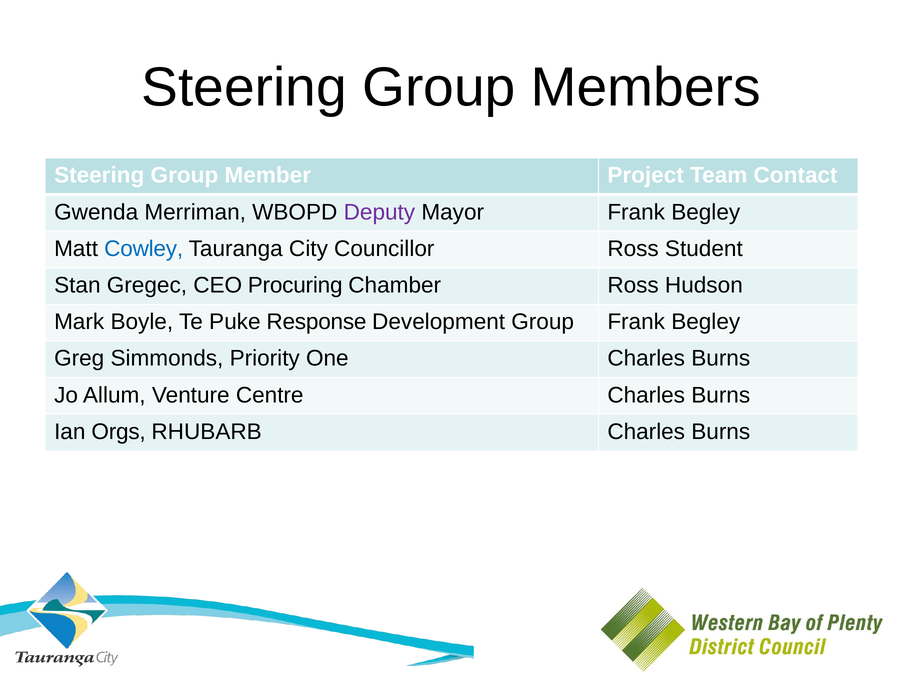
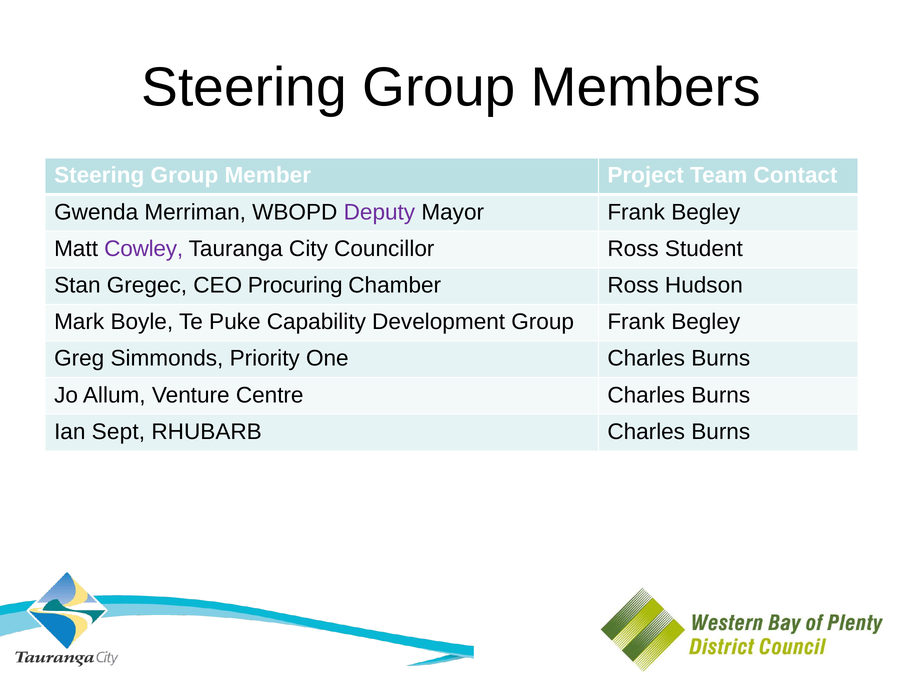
Cowley colour: blue -> purple
Response: Response -> Capability
Orgs: Orgs -> Sept
